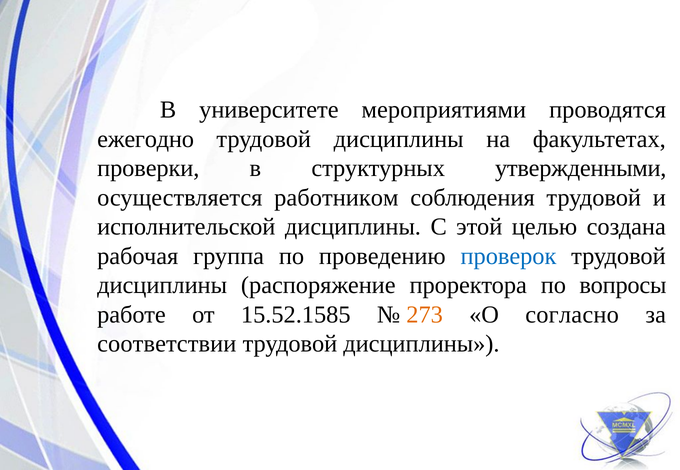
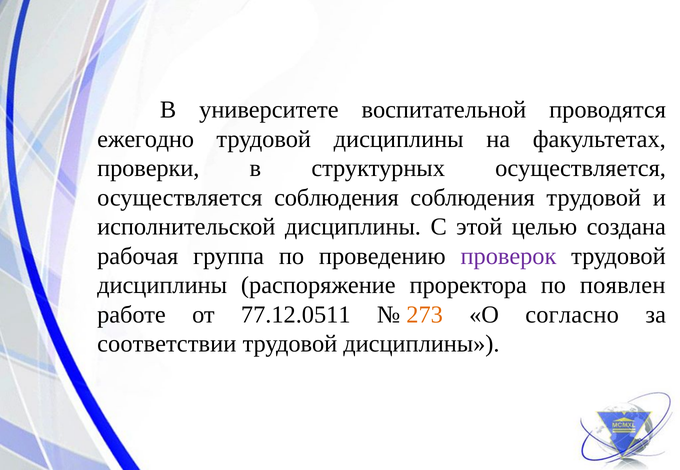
мероприятиями: мероприятиями -> воспитательной
структурных утвержденными: утвержденными -> осуществляется
осуществляется работником: работником -> соблюдения
проверок colour: blue -> purple
вопросы: вопросы -> появлен
15.52.1585: 15.52.1585 -> 77.12.0511
